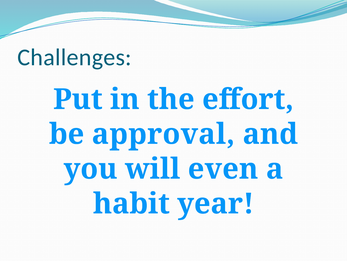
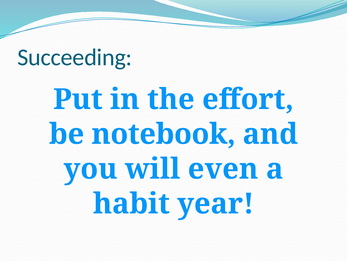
Challenges: Challenges -> Succeeding
approval: approval -> notebook
